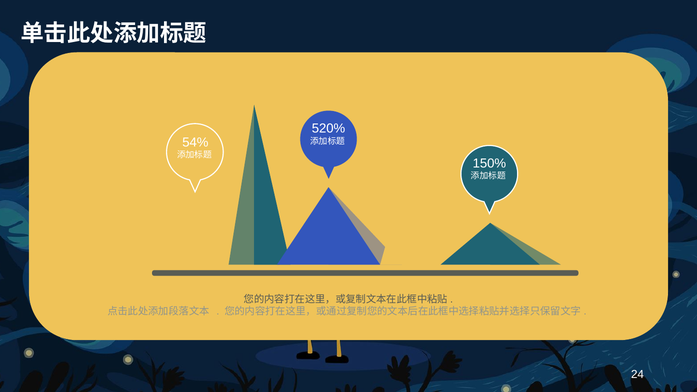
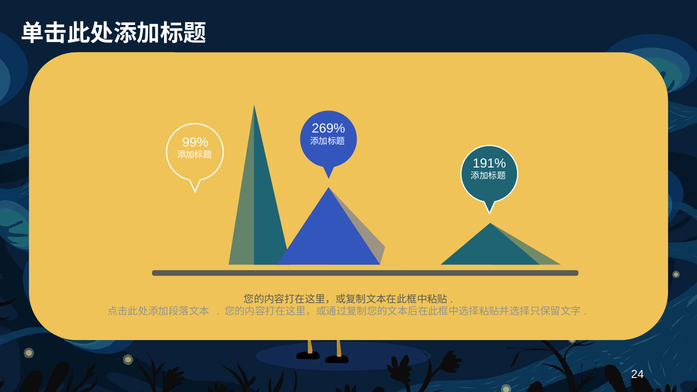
520%: 520% -> 269%
54%: 54% -> 99%
150%: 150% -> 191%
